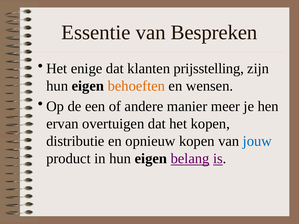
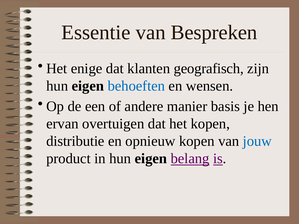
prijsstelling: prijsstelling -> geografisch
behoeften colour: orange -> blue
meer: meer -> basis
